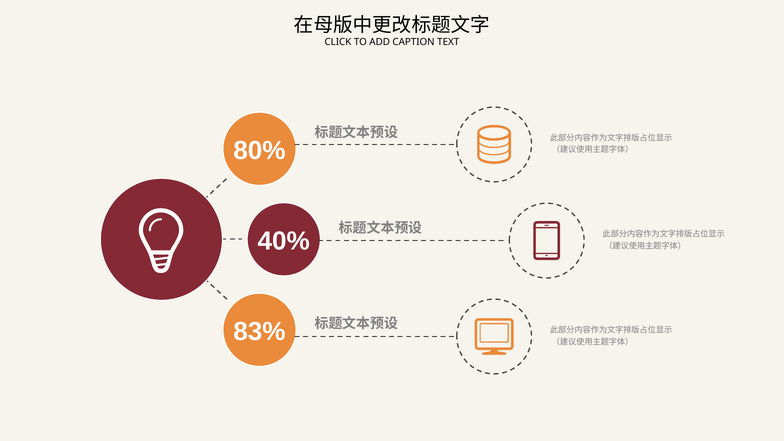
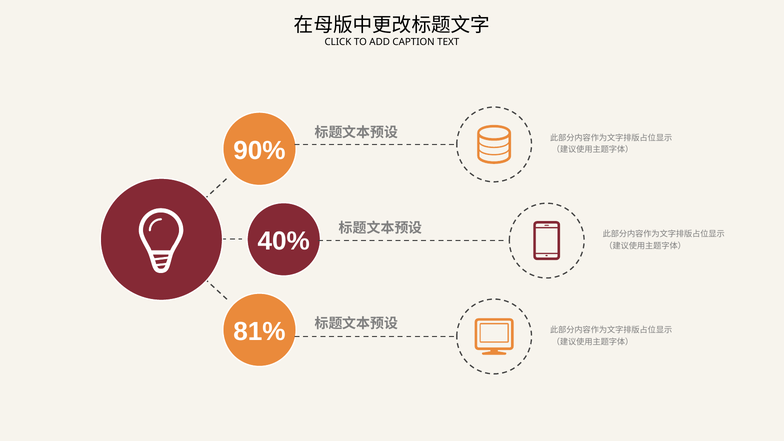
80%: 80% -> 90%
83%: 83% -> 81%
